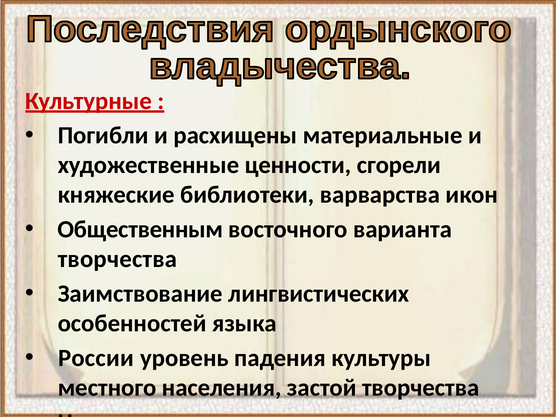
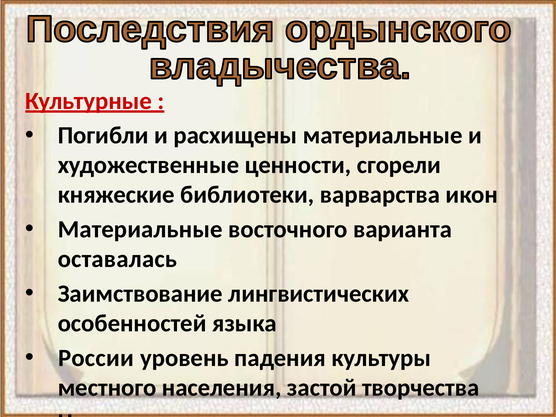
Общественным at (140, 229): Общественным -> Материальные
творчества at (117, 259): творчества -> оставалась
